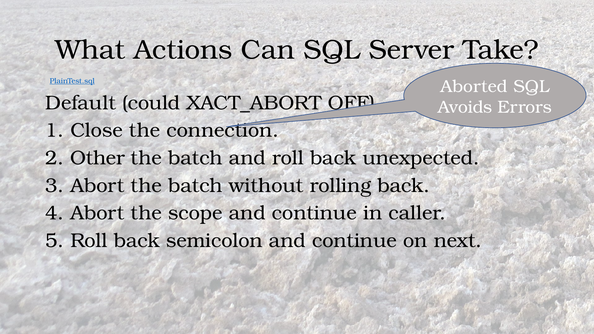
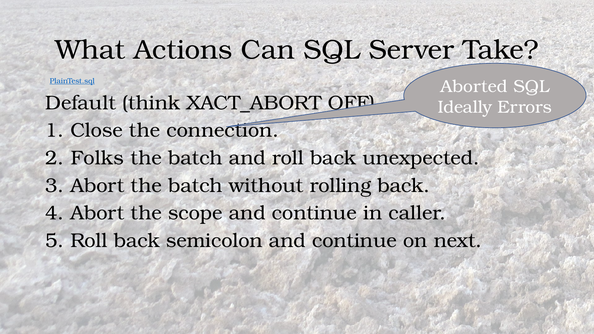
could: could -> think
Avoids: Avoids -> Ideally
Other: Other -> Folks
